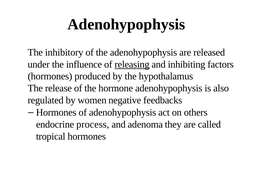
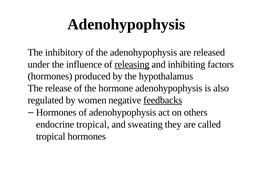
feedbacks underline: none -> present
endocrine process: process -> tropical
adenoma: adenoma -> sweating
